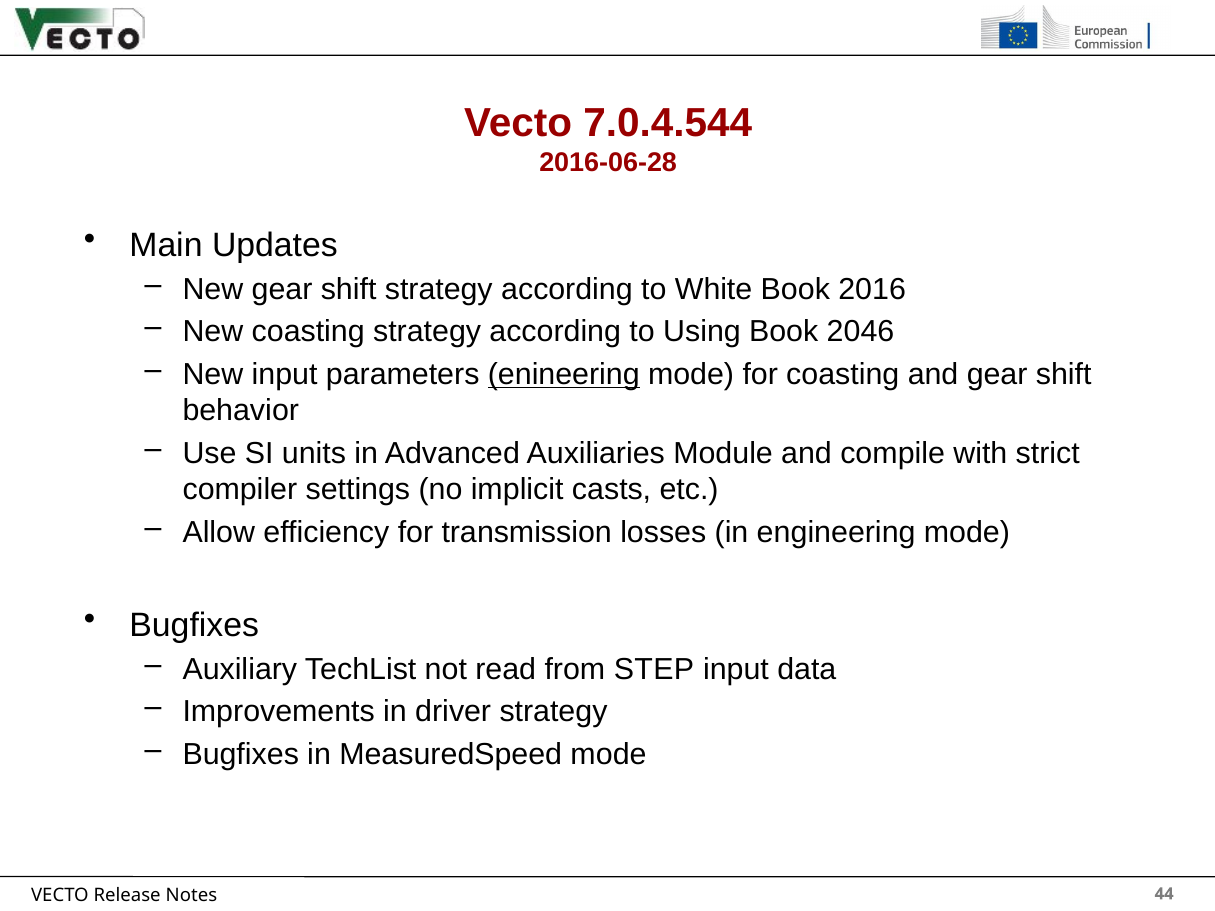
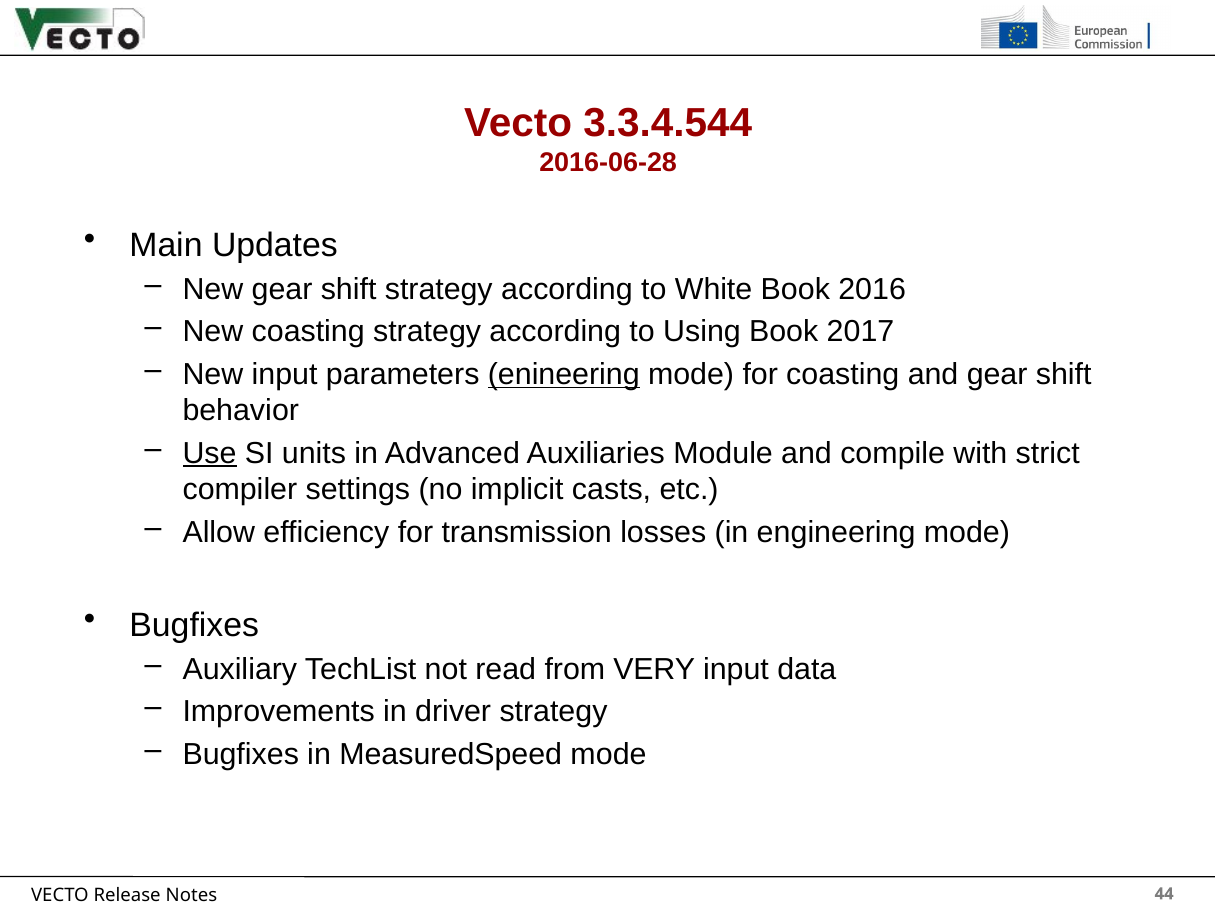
7.0.4.544: 7.0.4.544 -> 3.3.4.544
2046: 2046 -> 2017
Use underline: none -> present
STEP: STEP -> VERY
